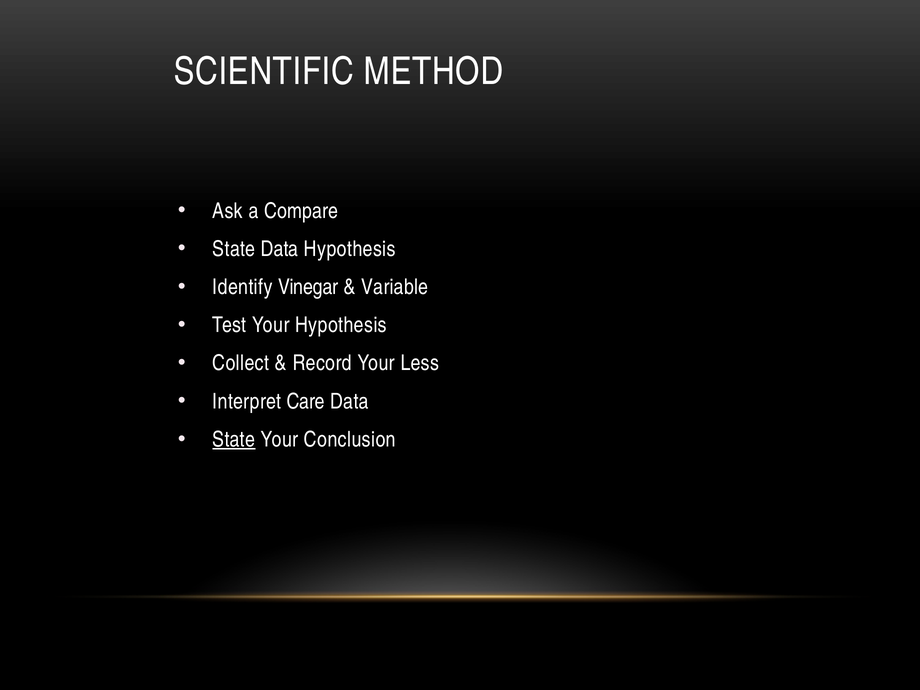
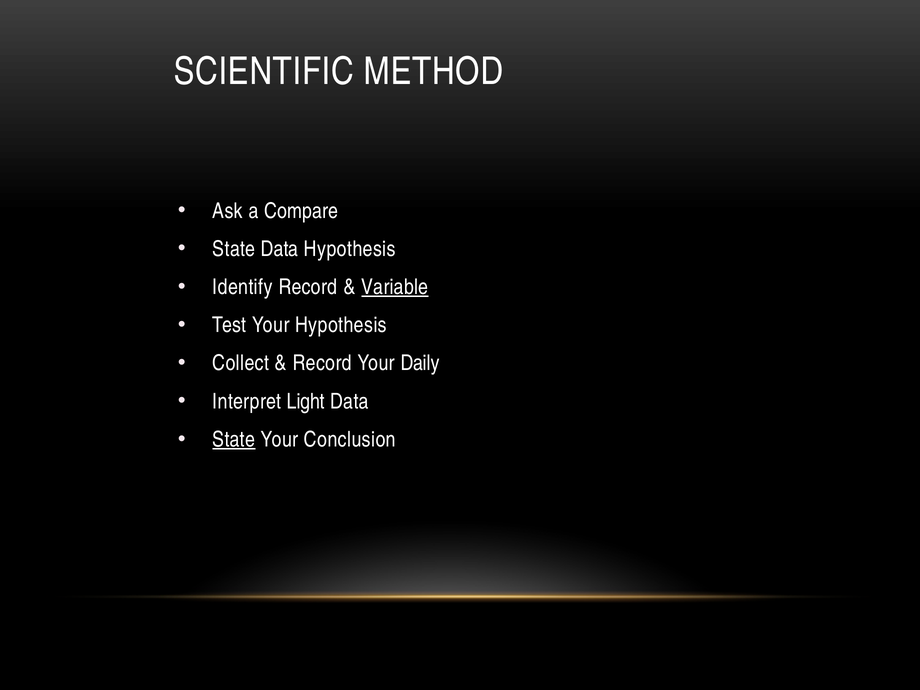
Identify Vinegar: Vinegar -> Record
Variable underline: none -> present
Less: Less -> Daily
Care: Care -> Light
